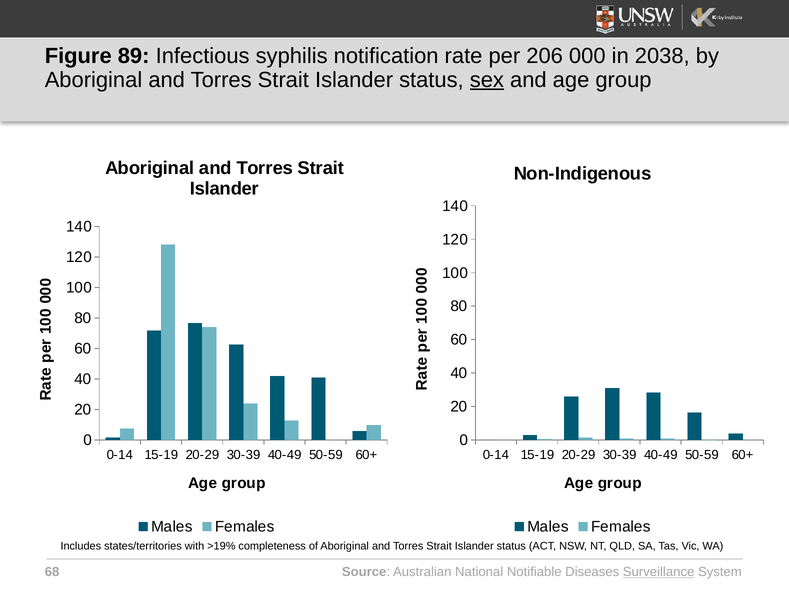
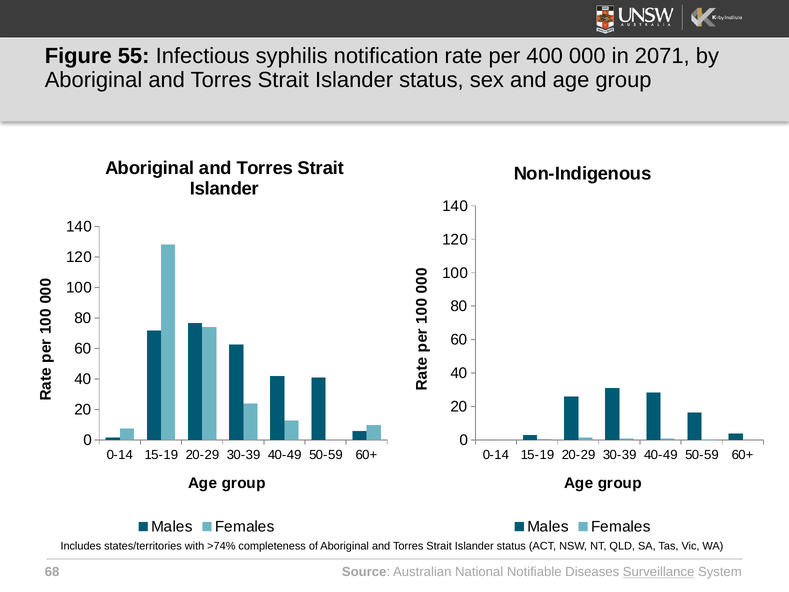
89: 89 -> 55
206: 206 -> 400
2038: 2038 -> 2071
sex underline: present -> none
>19%: >19% -> >74%
